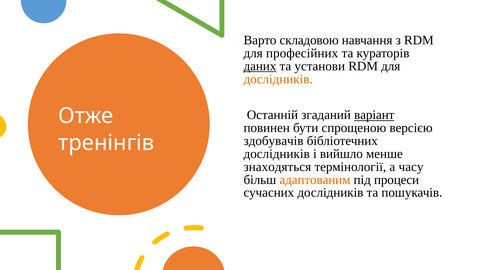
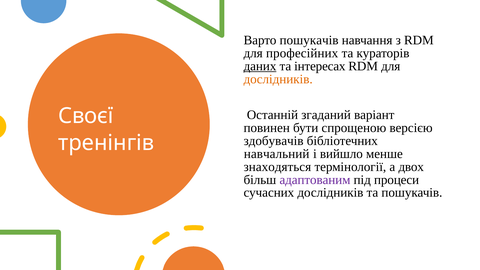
Варто складовою: складовою -> пошукачів
установи: установи -> інтересах
варіант underline: present -> none
Отже: Отже -> Своєї
дослідників at (277, 154): дослідників -> навчальний
часу: часу -> двох
адаптованим colour: orange -> purple
